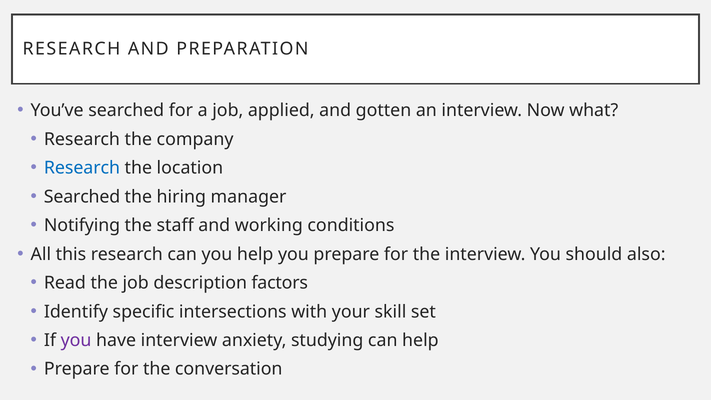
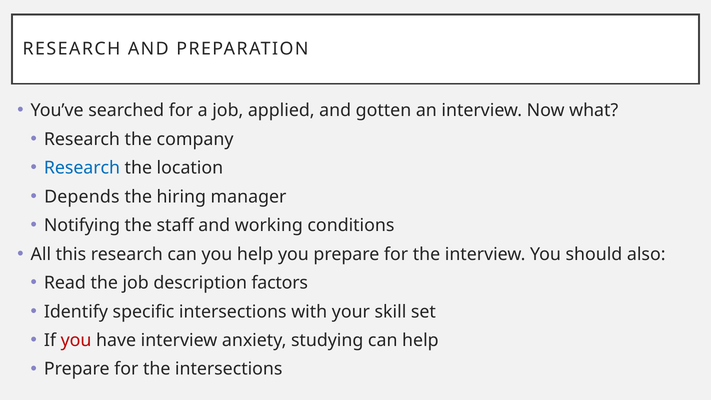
Searched at (82, 197): Searched -> Depends
you at (76, 340) colour: purple -> red
the conversation: conversation -> intersections
